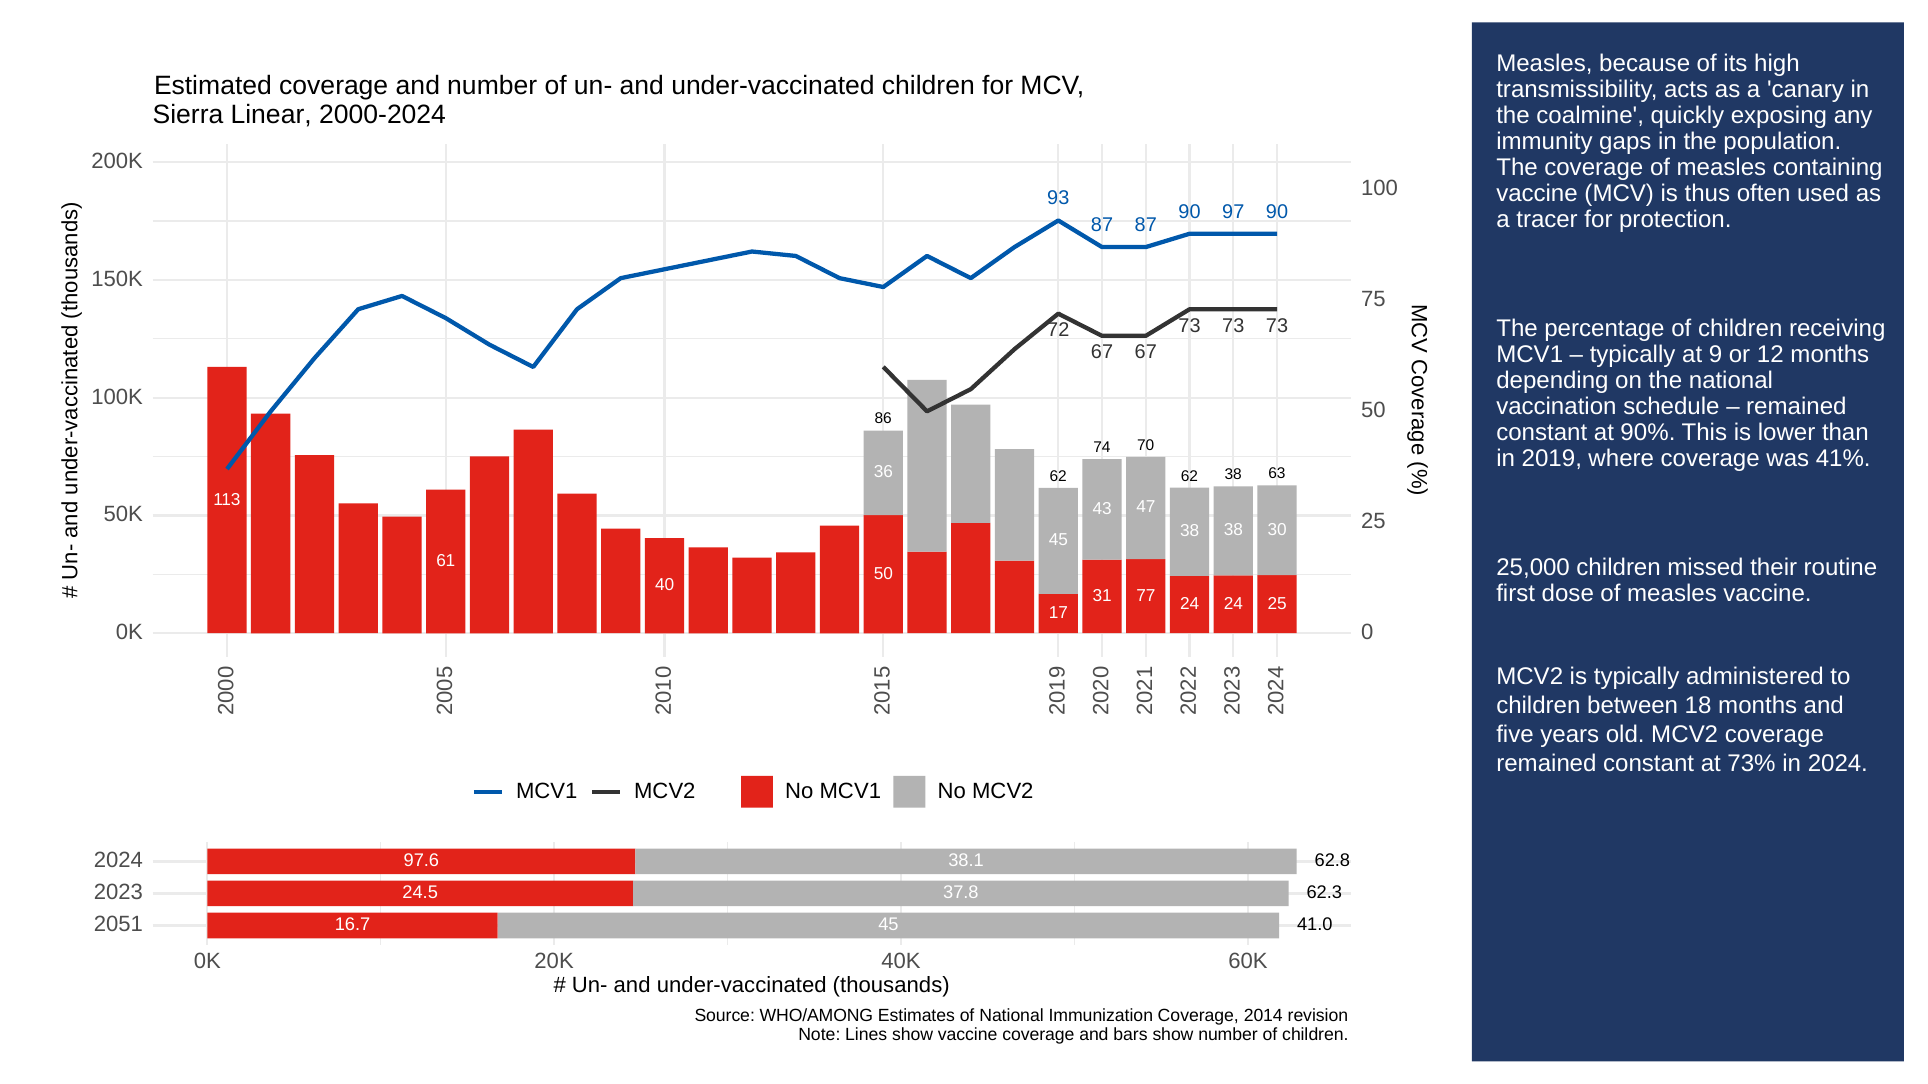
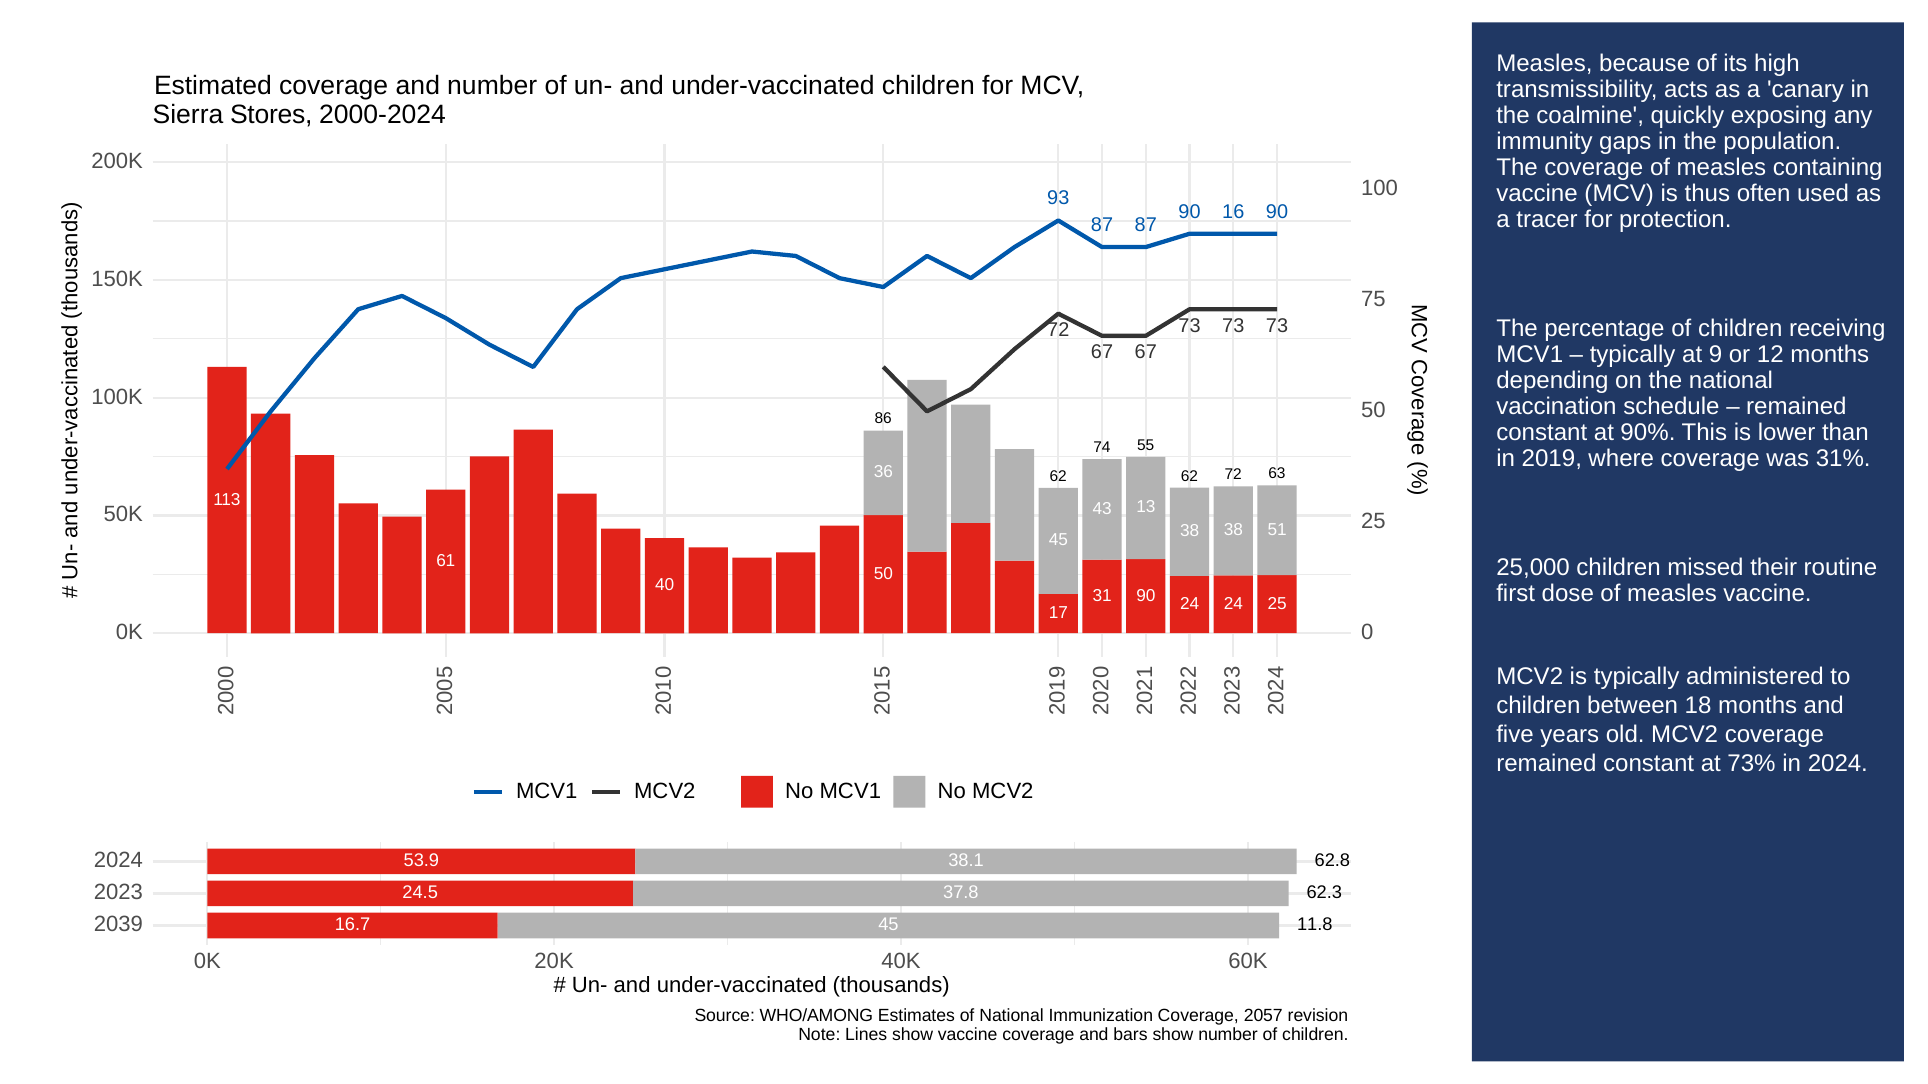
Linear: Linear -> Stores
97: 97 -> 16
70: 70 -> 55
41%: 41% -> 31%
62 38: 38 -> 72
47: 47 -> 13
30: 30 -> 51
31 77: 77 -> 90
97.6: 97.6 -> 53.9
2051: 2051 -> 2039
41.0: 41.0 -> 11.8
2014: 2014 -> 2057
